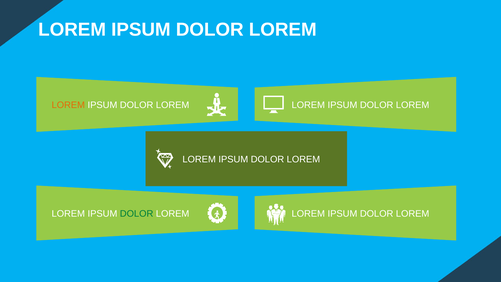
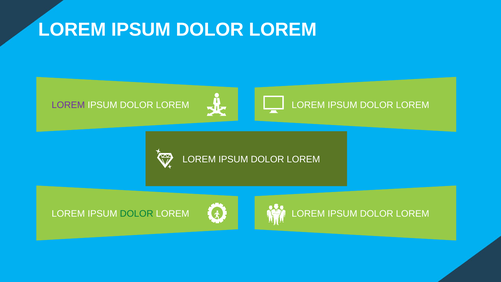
LOREM at (68, 105) colour: orange -> purple
